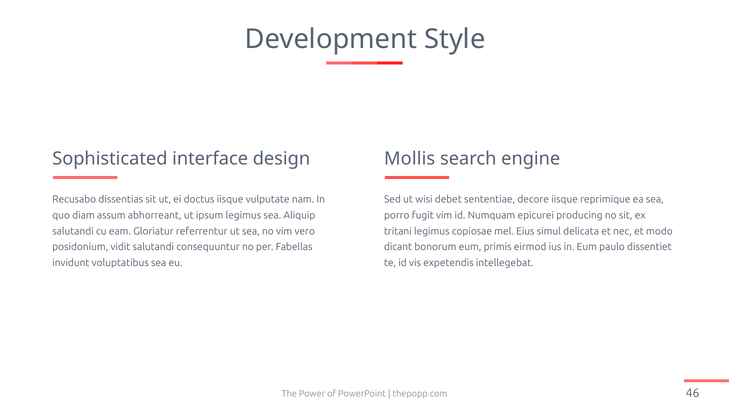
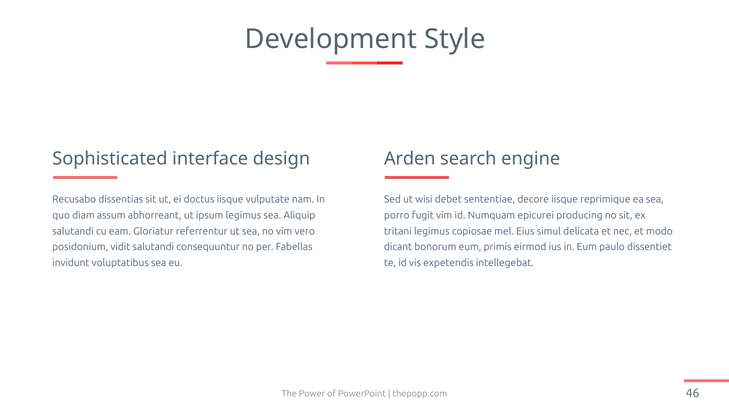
Mollis: Mollis -> Arden
